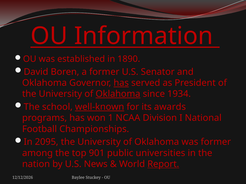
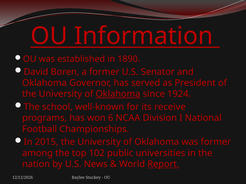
has at (121, 83) underline: present -> none
1934: 1934 -> 1924
well-known underline: present -> none
awards: awards -> receive
1: 1 -> 6
2095: 2095 -> 2015
901: 901 -> 102
